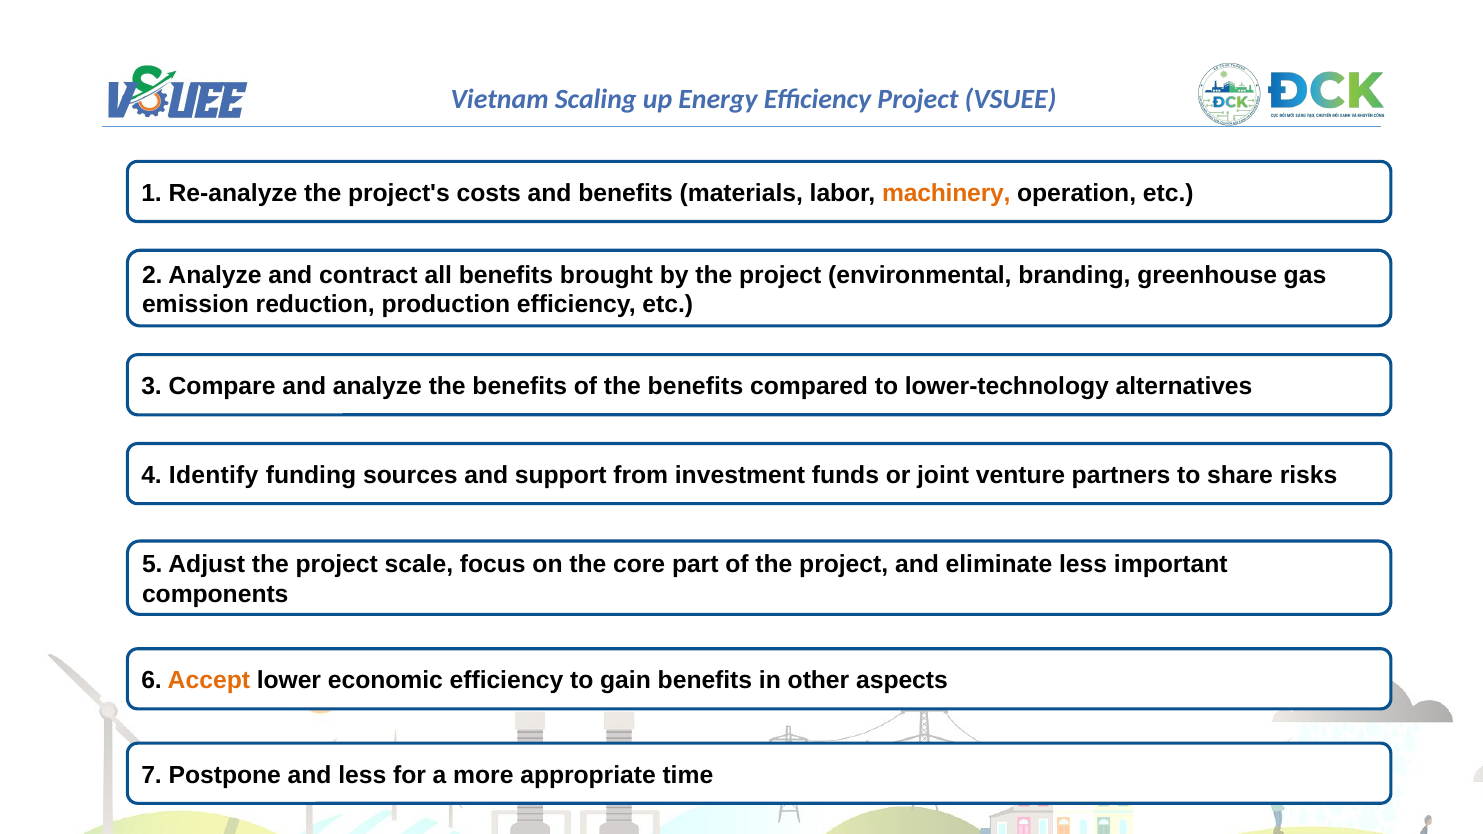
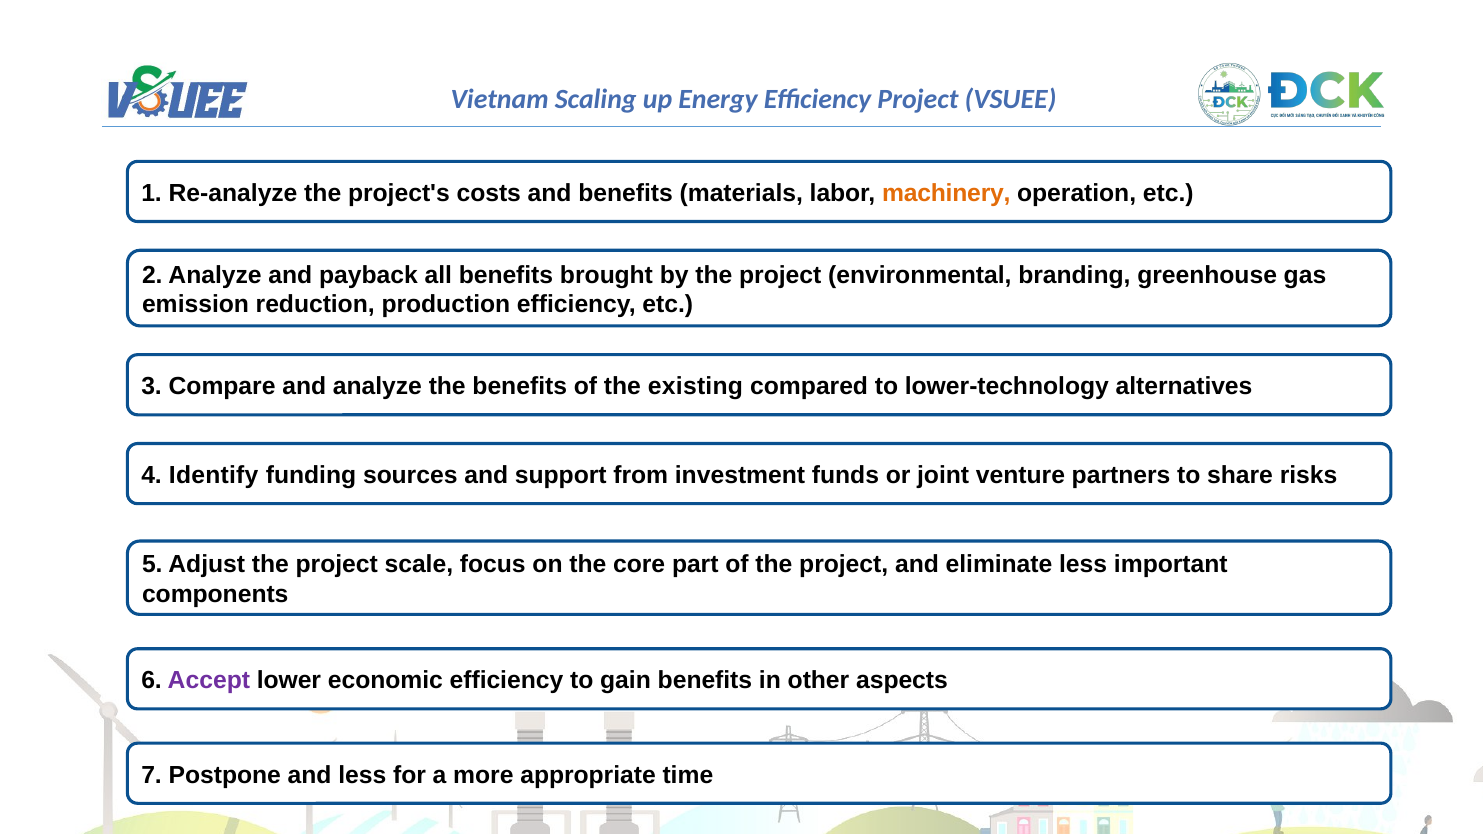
contract: contract -> payback
of the benefits: benefits -> existing
Accept colour: orange -> purple
